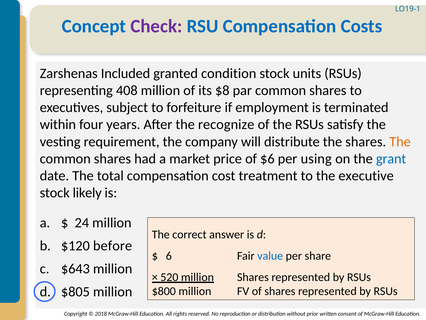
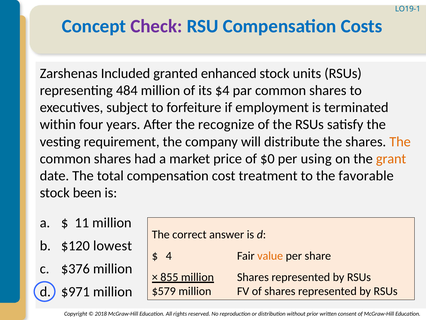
condition: condition -> enhanced
408: 408 -> 484
$8: $8 -> $4
$6: $6 -> $0
grant colour: blue -> orange
executive: executive -> favorable
likely: likely -> been
24: 24 -> 11
before: before -> lowest
6: 6 -> 4
value colour: blue -> orange
$643: $643 -> $376
520: 520 -> 855
$805: $805 -> $971
$800: $800 -> $579
